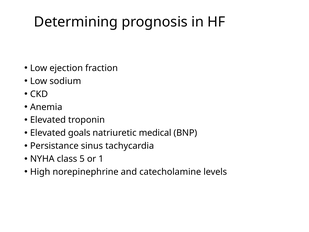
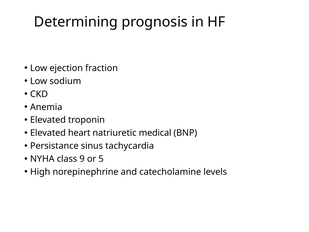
goals: goals -> heart
5: 5 -> 9
1: 1 -> 5
